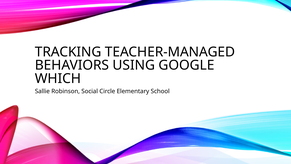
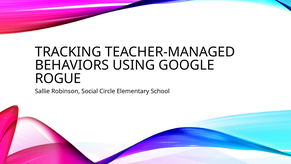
WHICH: WHICH -> ROGUE
